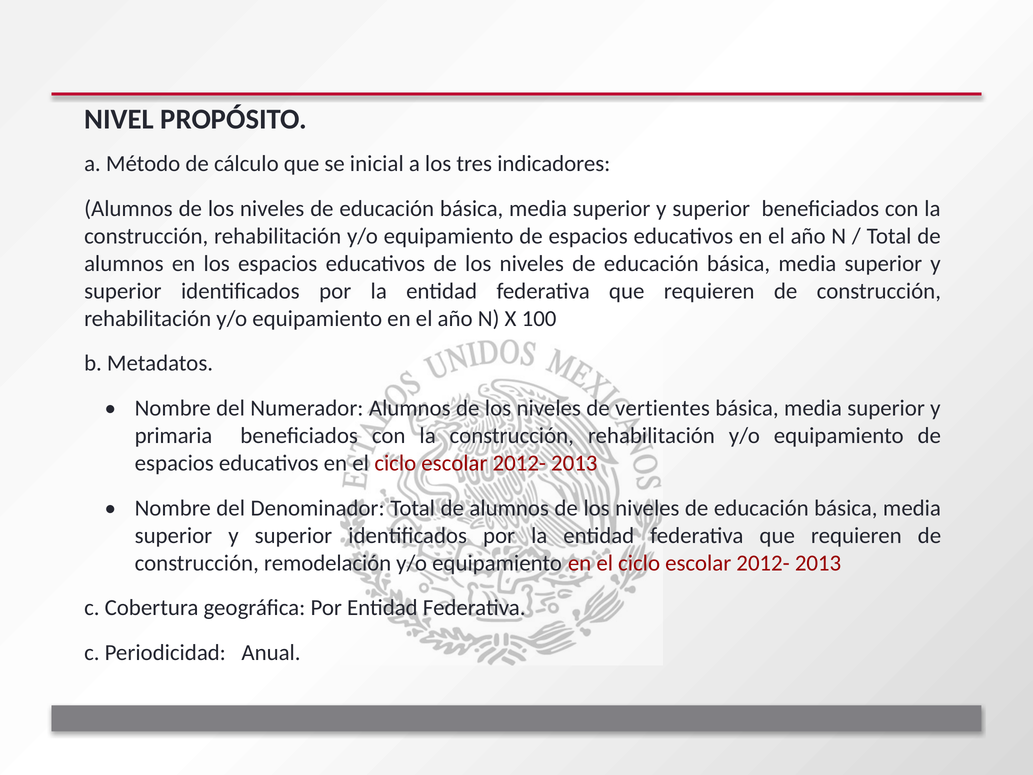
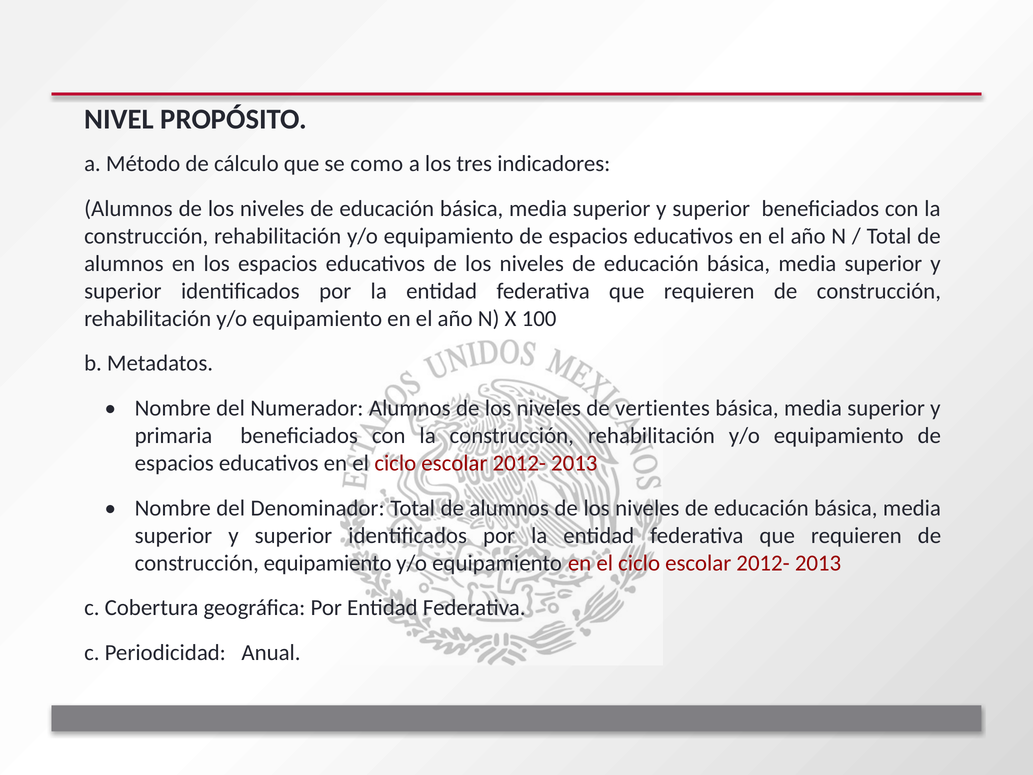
inicial: inicial -> como
construcción remodelación: remodelación -> equipamiento
